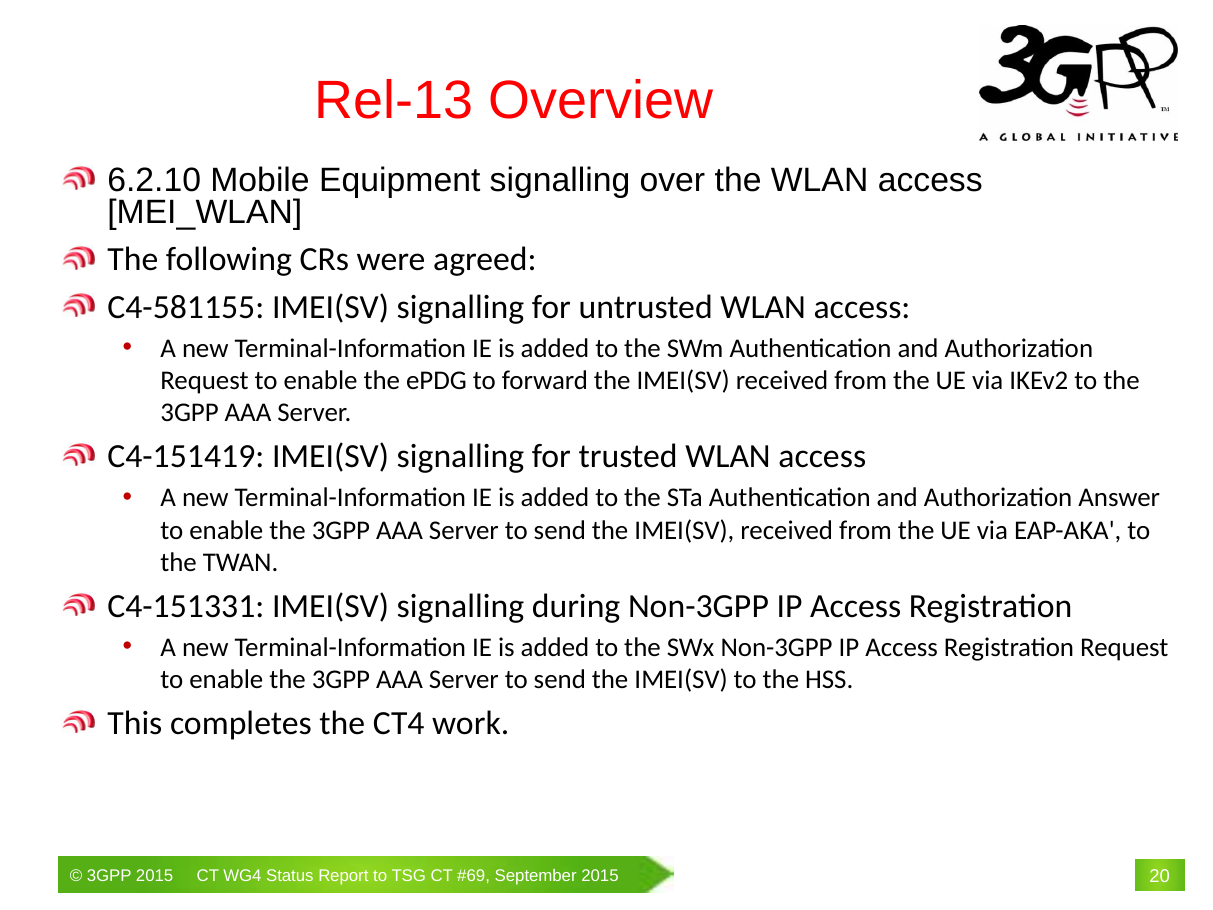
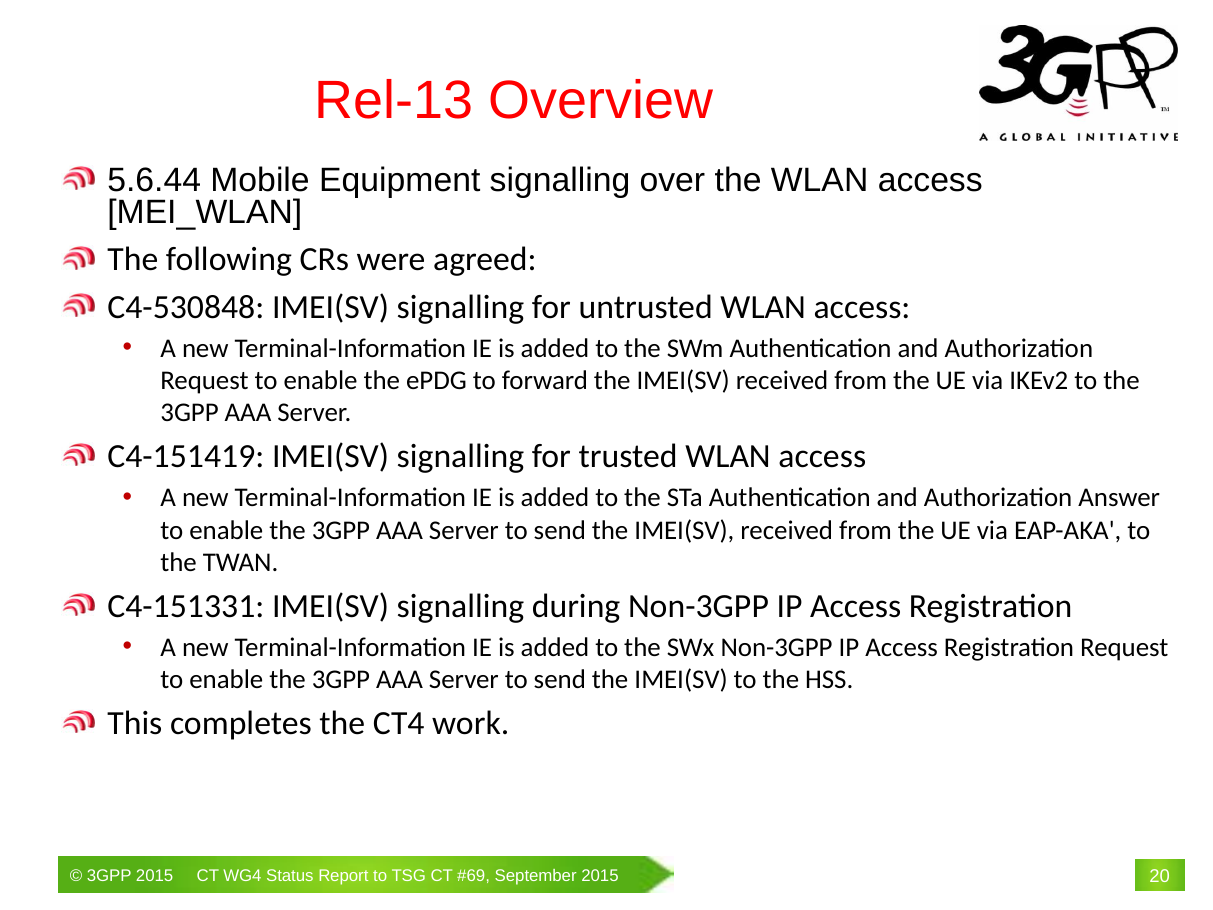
6.2.10: 6.2.10 -> 5.6.44
C4-581155: C4-581155 -> C4-530848
